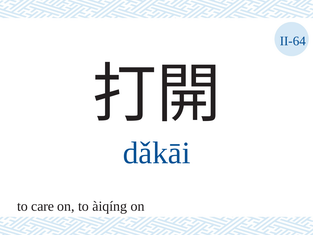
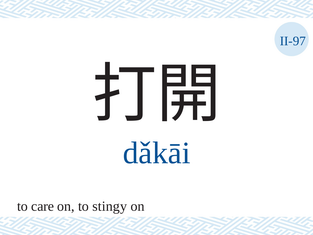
II-64: II-64 -> II-97
àiqíng: àiqíng -> stingy
